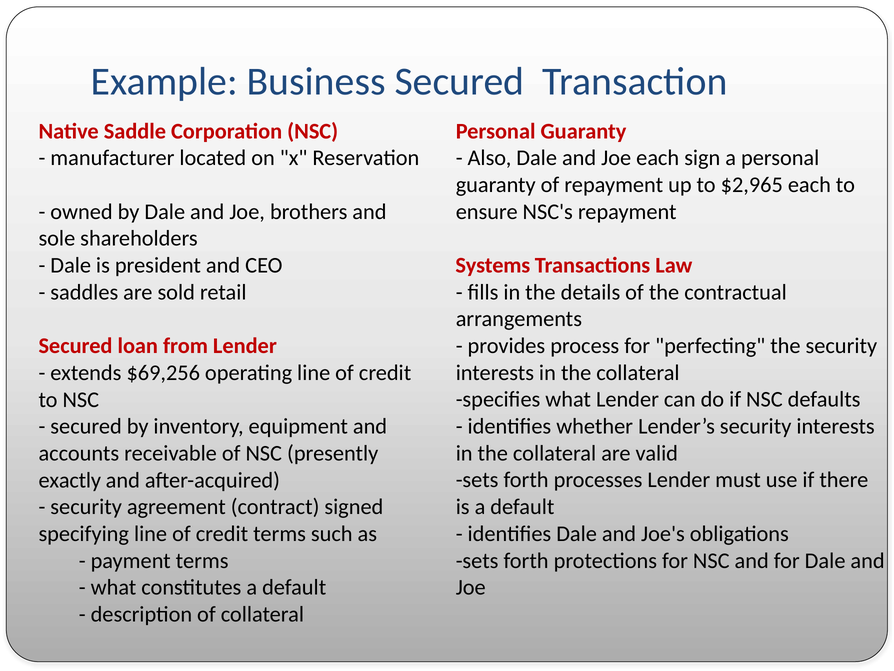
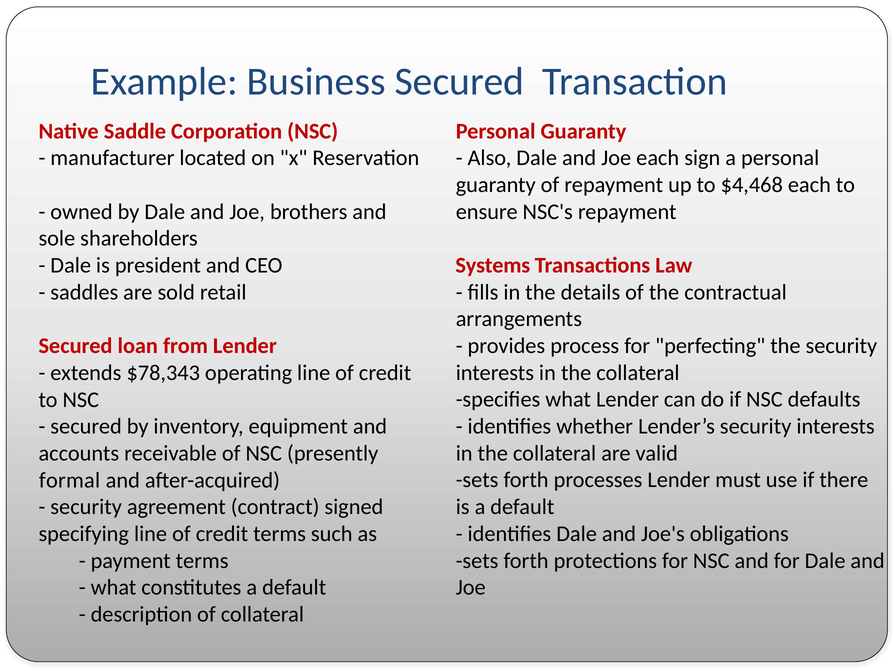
$2,965: $2,965 -> $4,468
$69,256: $69,256 -> $78,343
exactly: exactly -> formal
